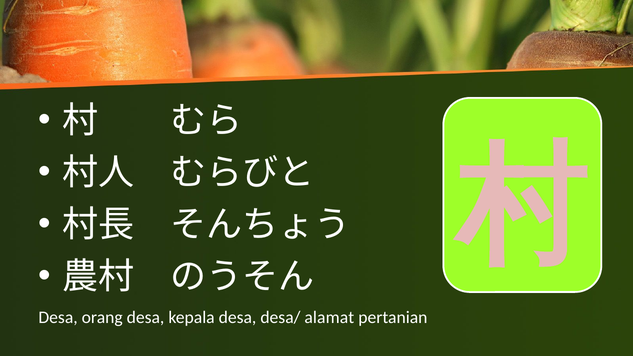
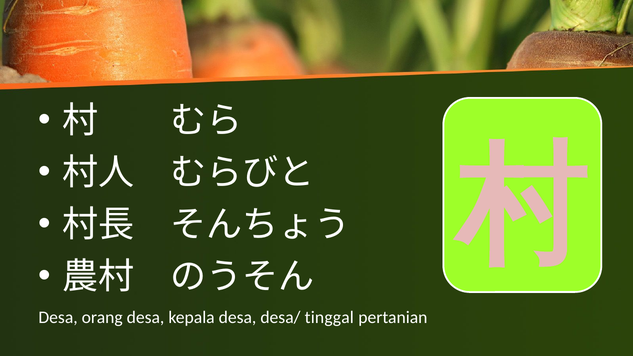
alamat: alamat -> tinggal
